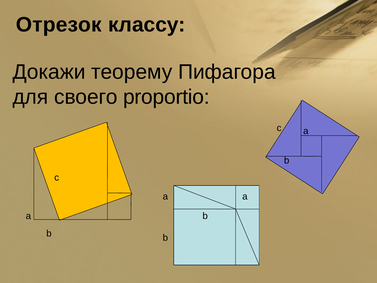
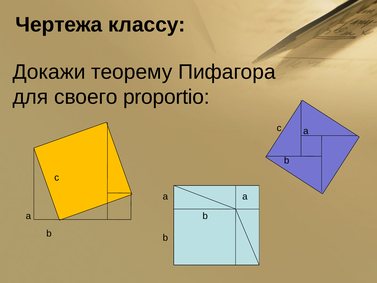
Отрезок: Отрезок -> Чертежа
